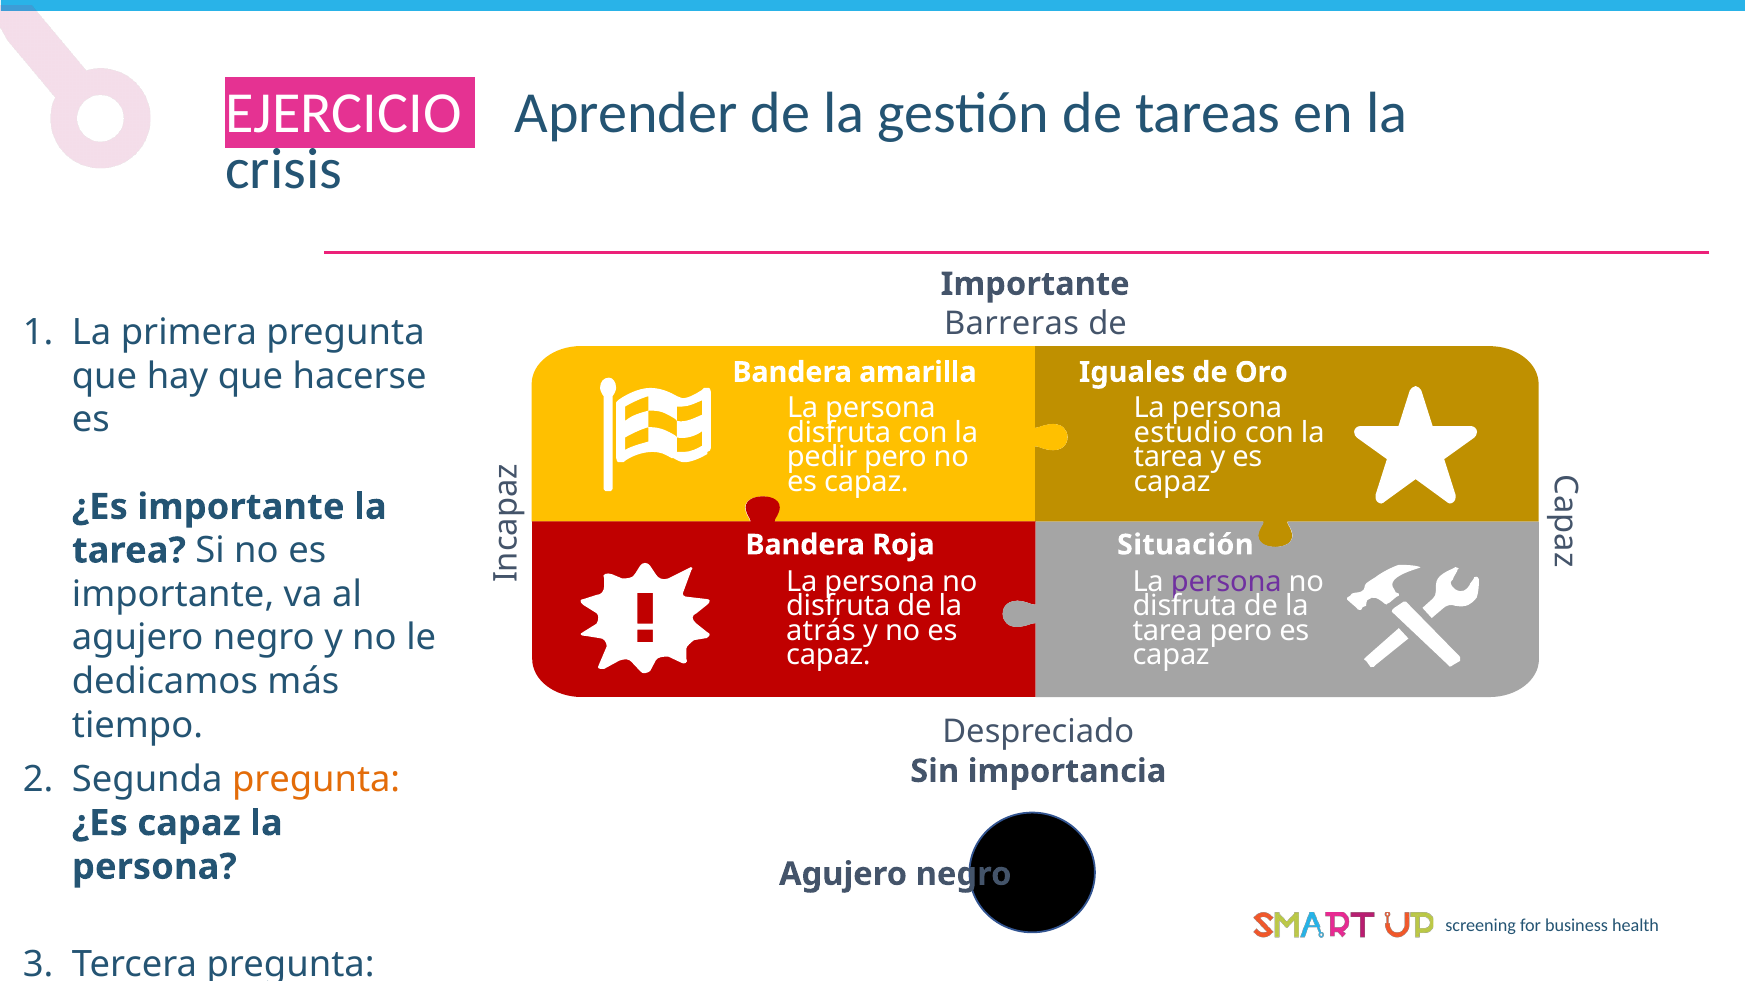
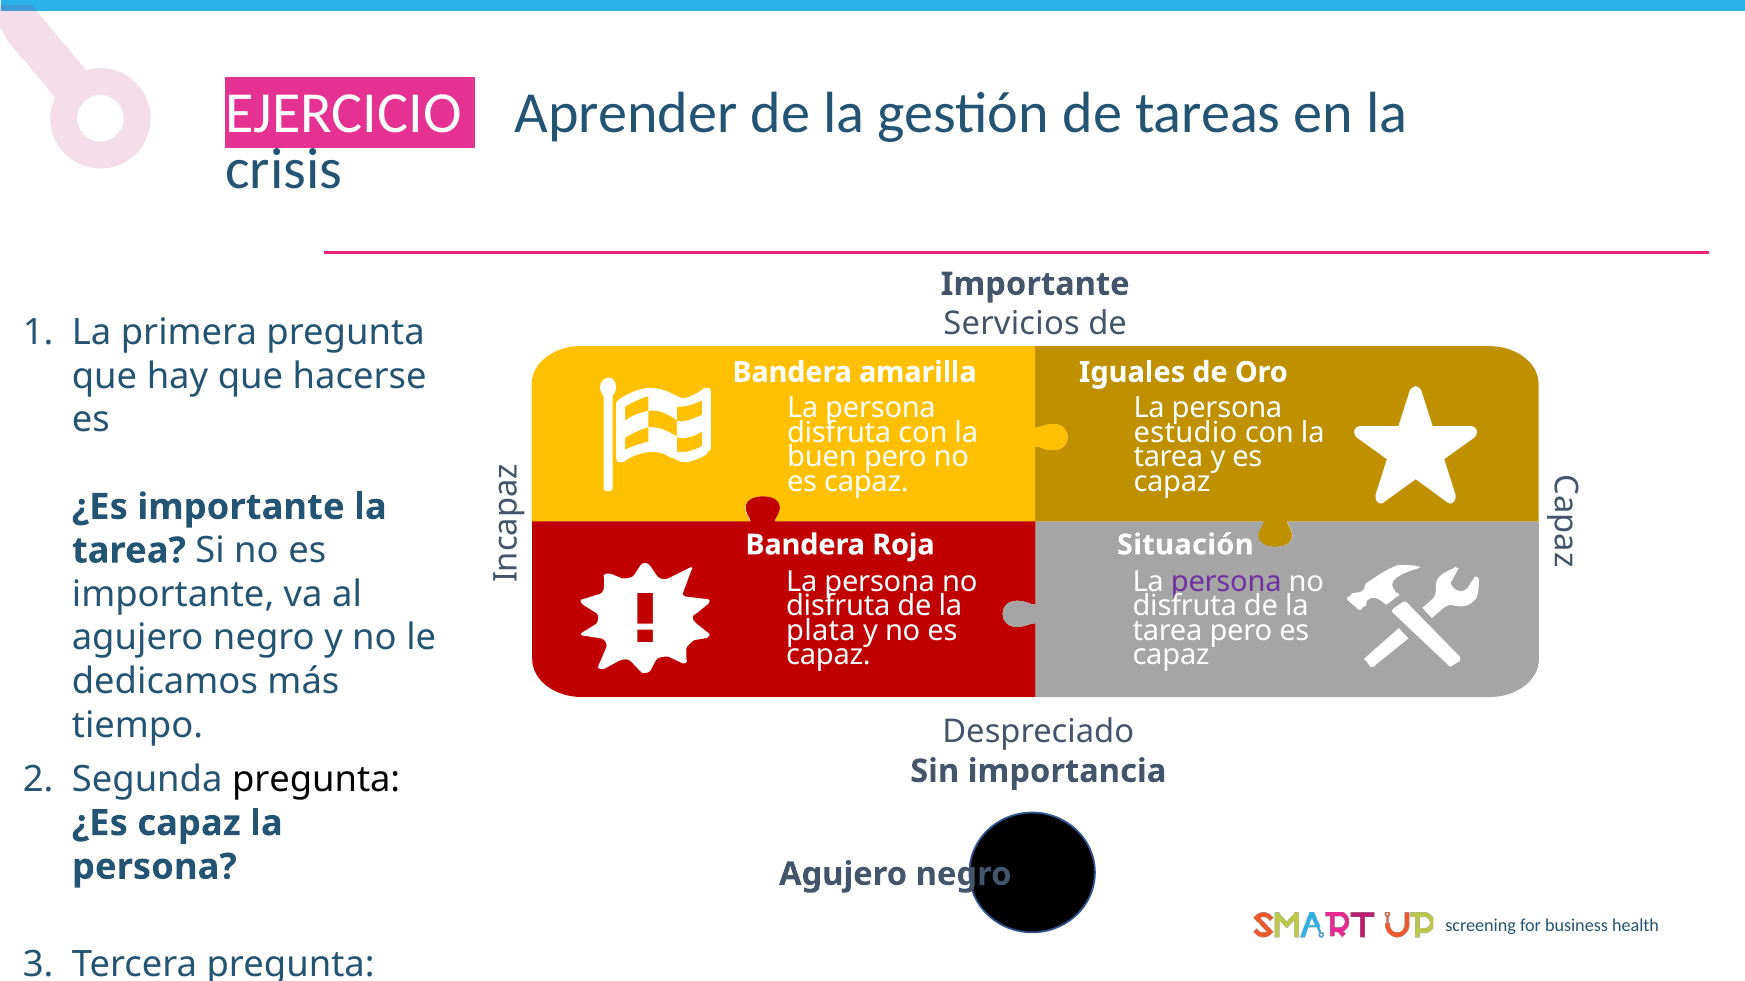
Barreras: Barreras -> Servicios
pedir: pedir -> buen
atrás: atrás -> plata
pregunta at (316, 780) colour: orange -> black
